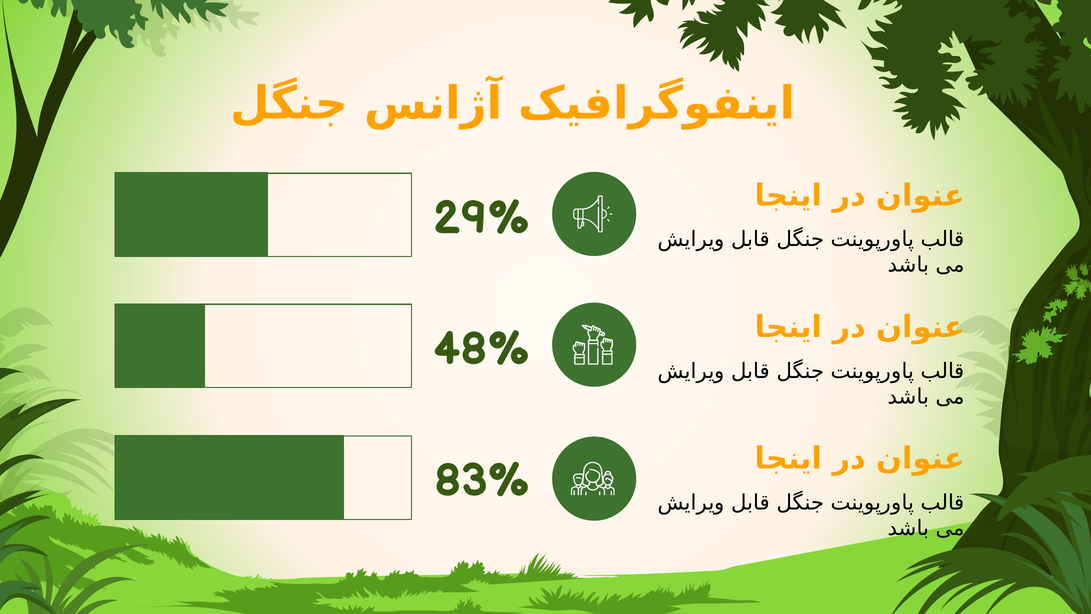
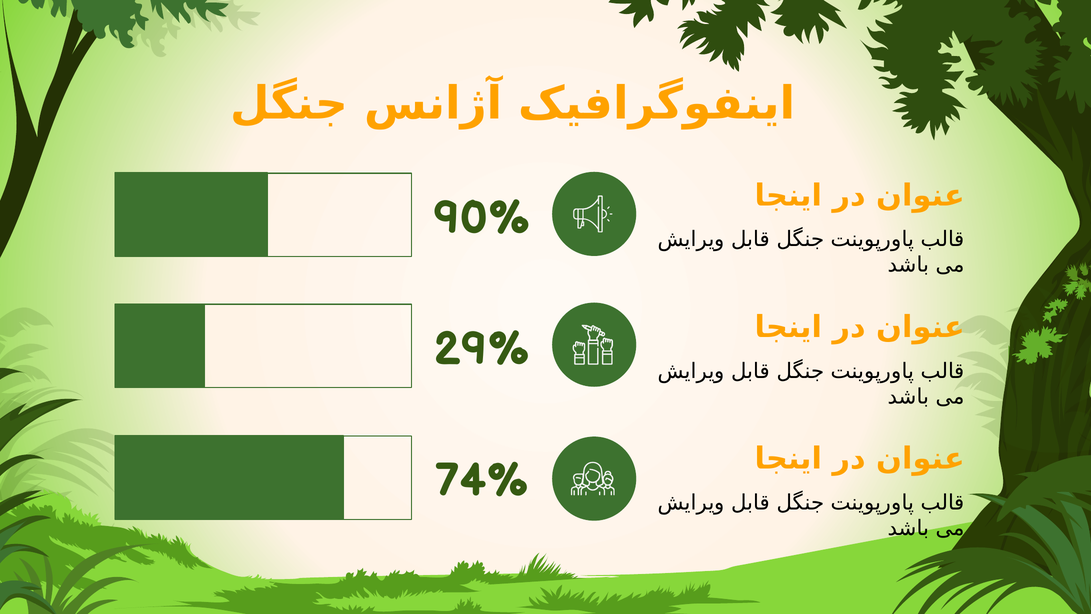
29%: 29% -> 90%
48%: 48% -> 29%
83%: 83% -> 74%
